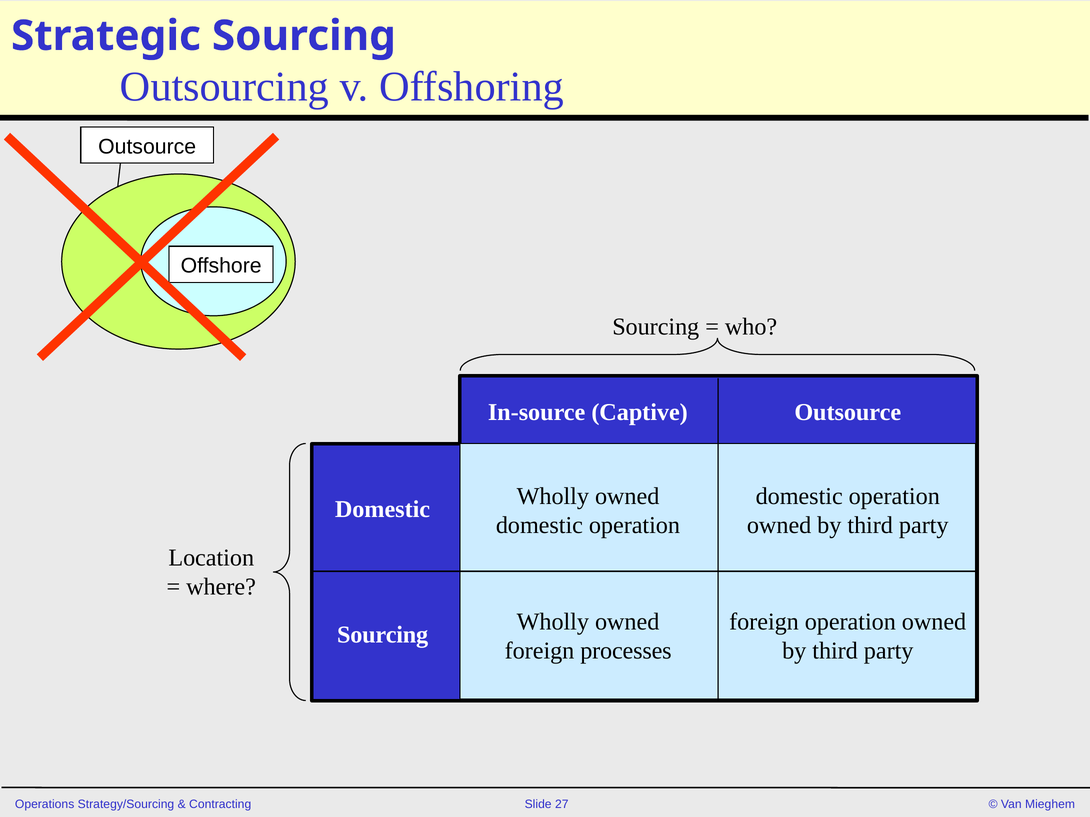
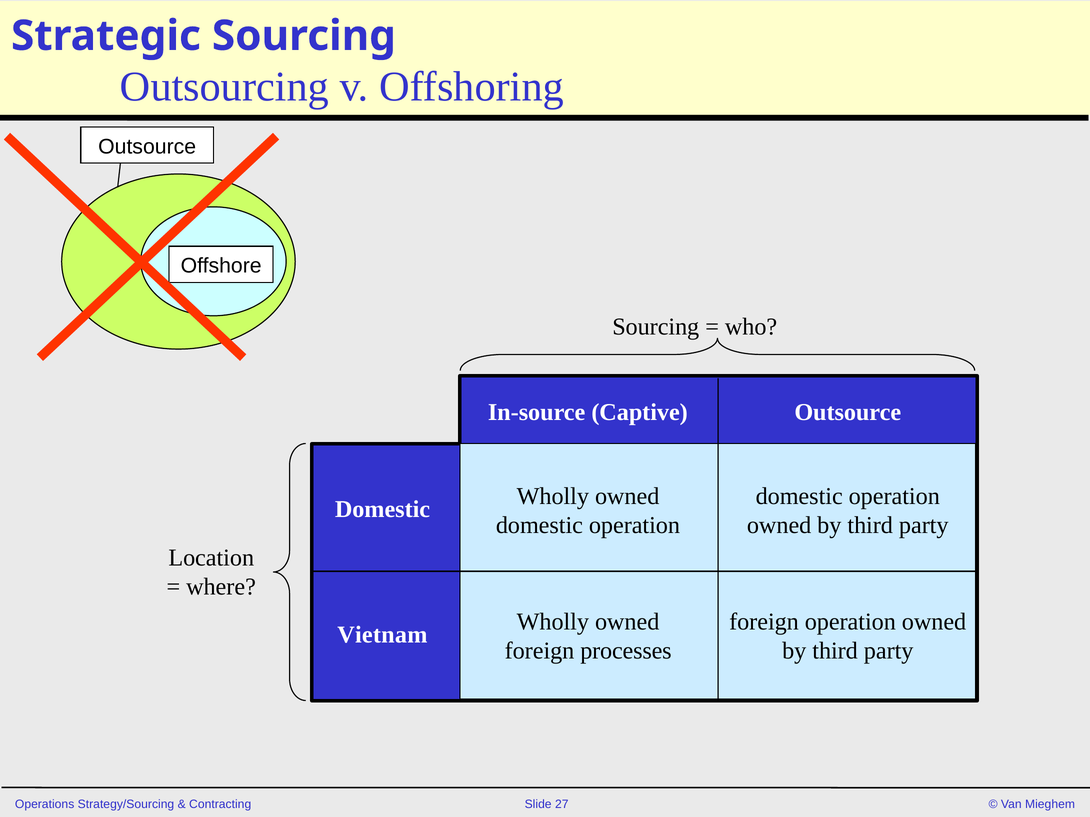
Sourcing at (383, 635): Sourcing -> Vietnam
